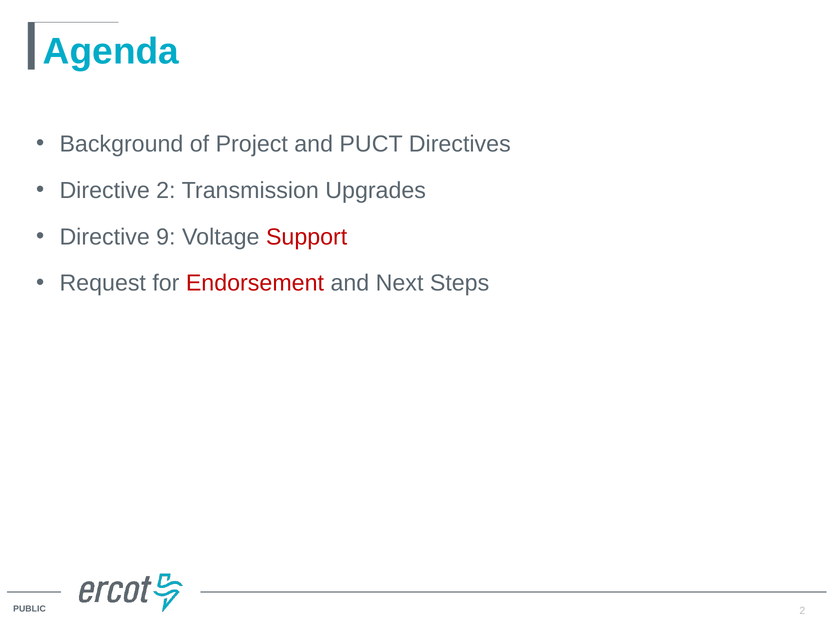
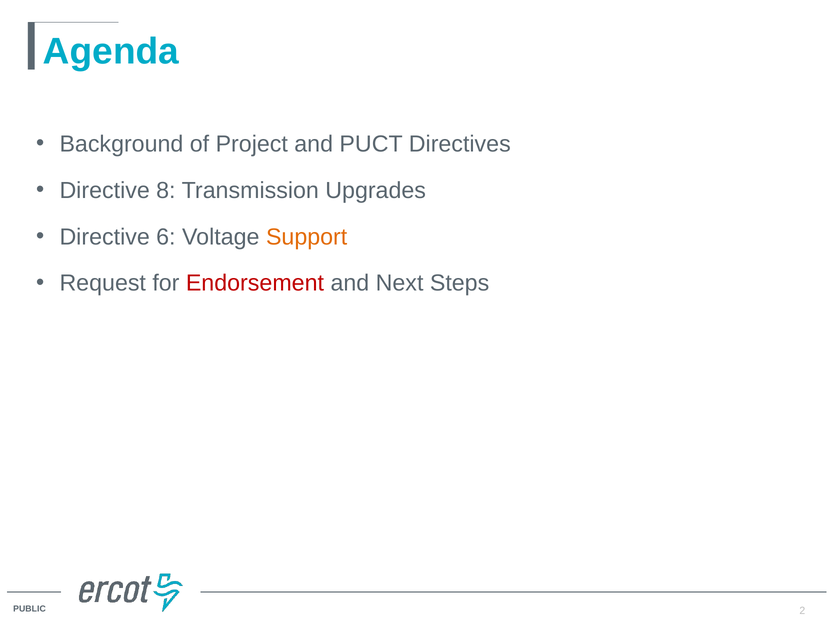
Directive 2: 2 -> 8
9: 9 -> 6
Support colour: red -> orange
